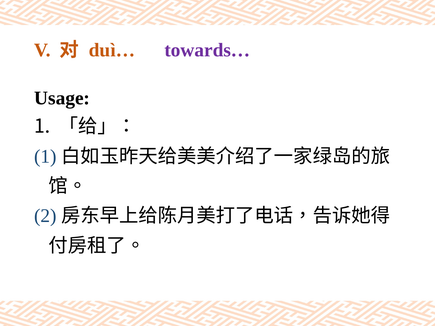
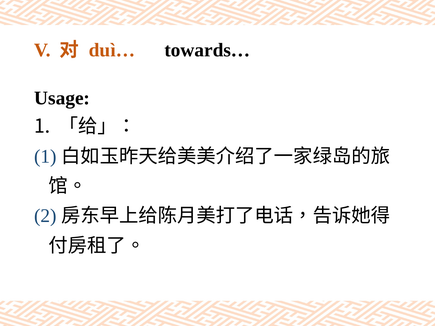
towards… colour: purple -> black
